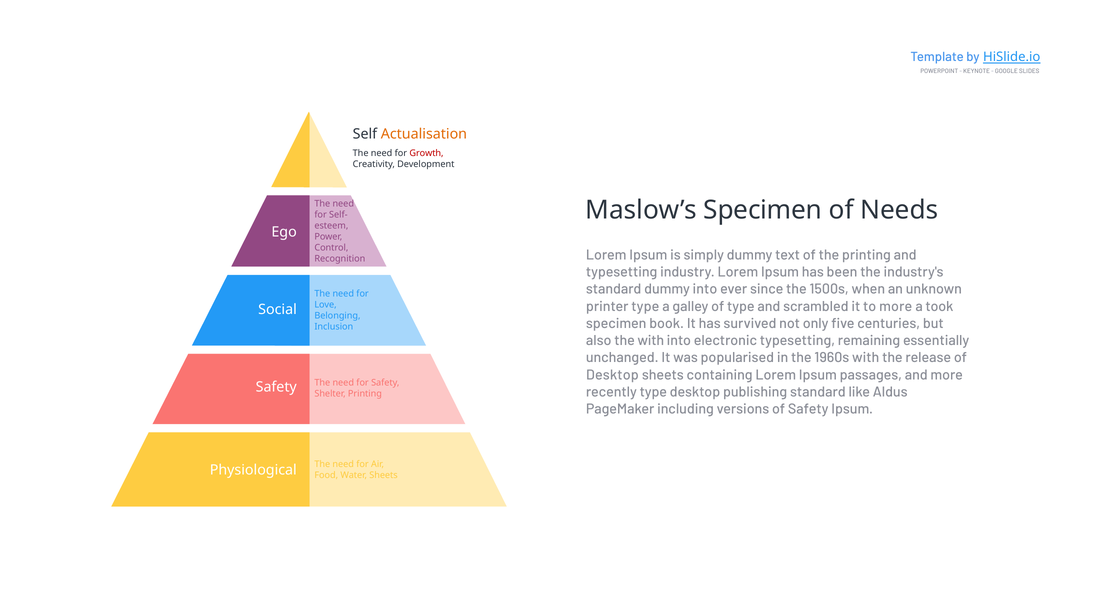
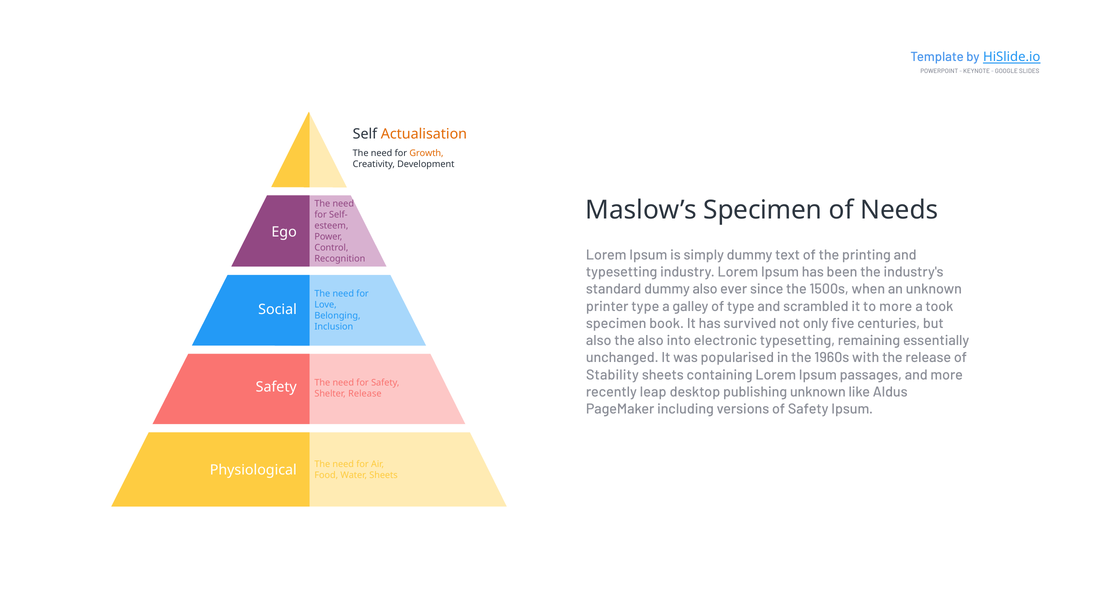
Growth colour: red -> orange
dummy into: into -> also
the with: with -> also
Desktop at (612, 375): Desktop -> Stability
recently type: type -> leap
publishing standard: standard -> unknown
Shelter Printing: Printing -> Release
